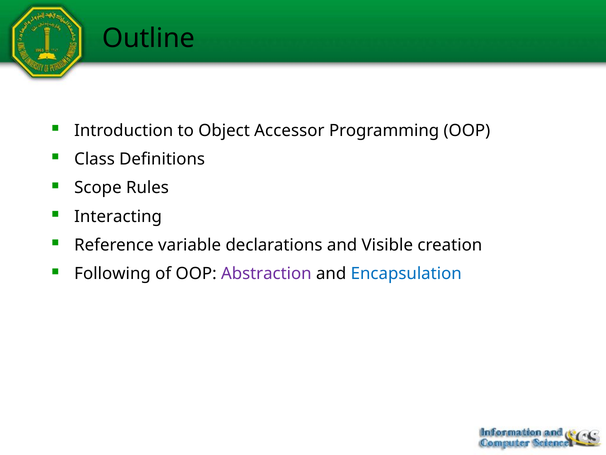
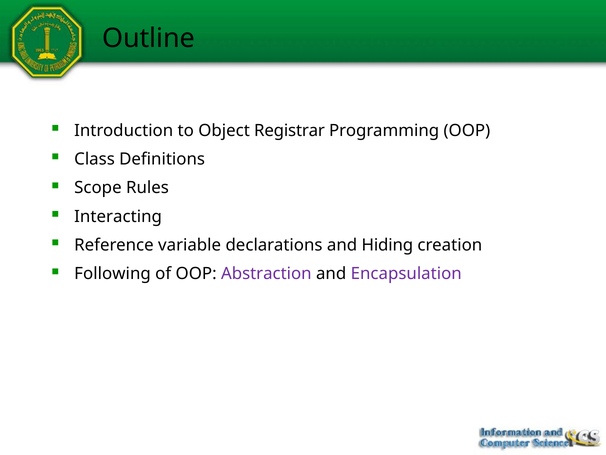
Accessor: Accessor -> Registrar
Visible: Visible -> Hiding
Encapsulation colour: blue -> purple
